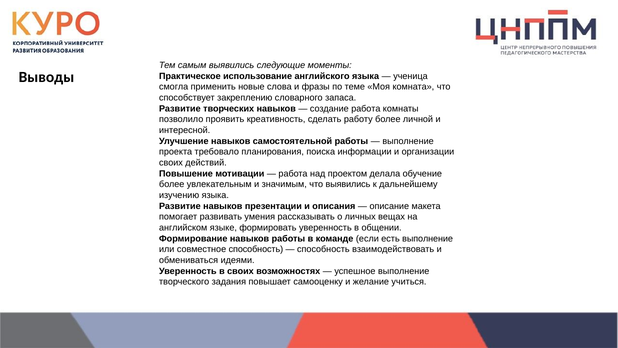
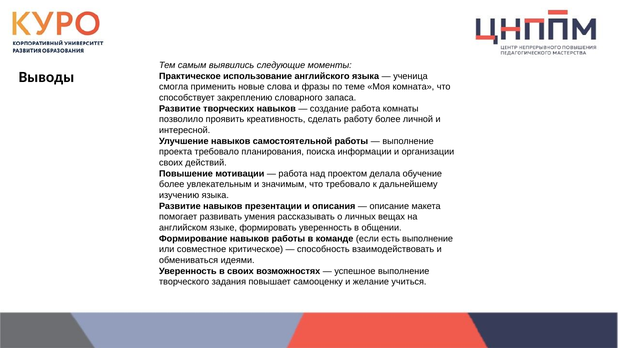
что выявились: выявились -> требовало
совместное способность: способность -> критическое
